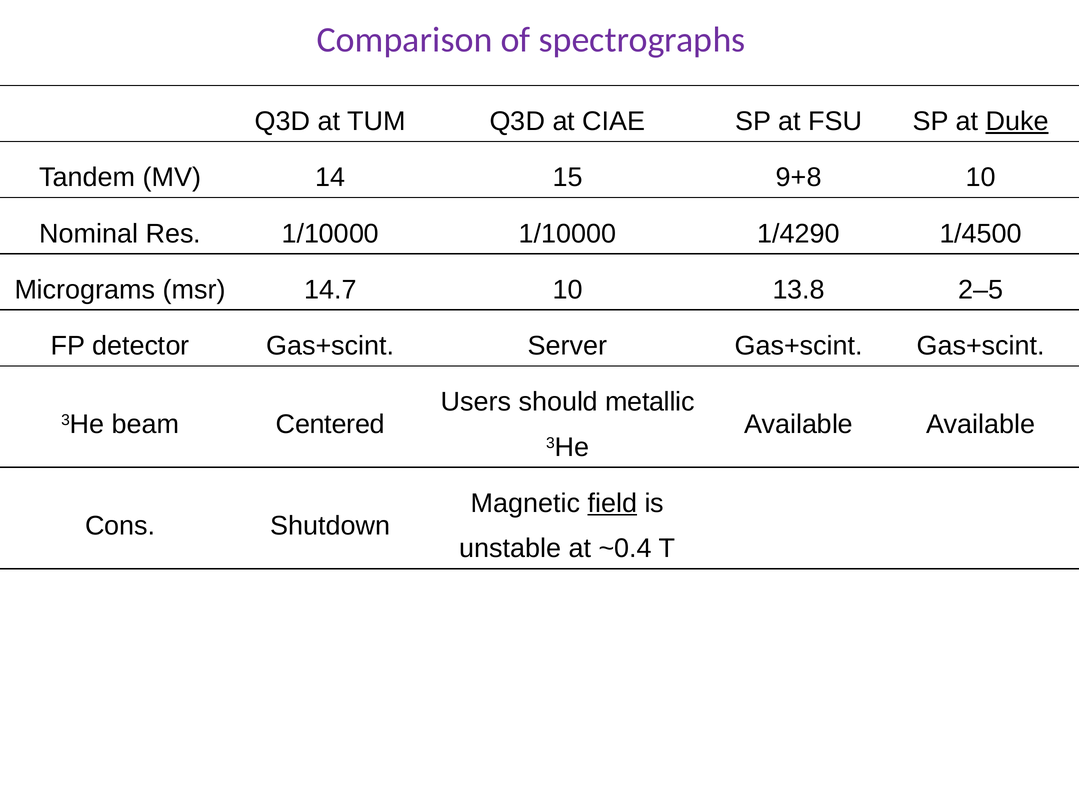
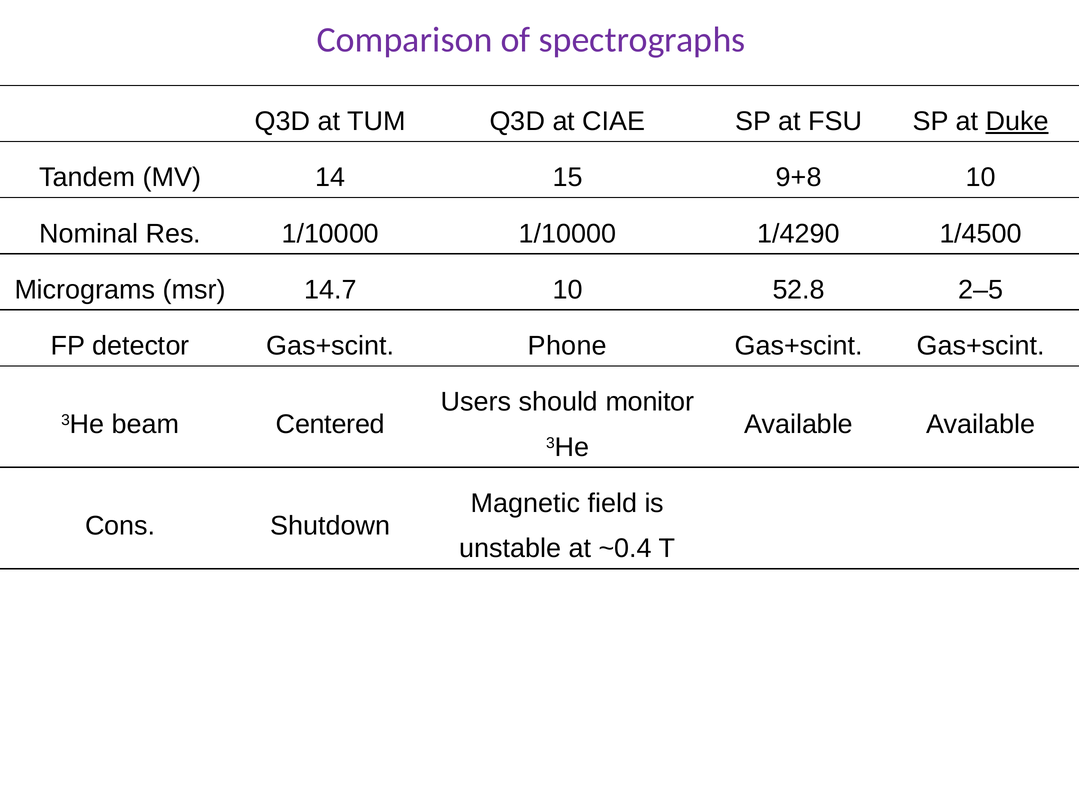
13.8: 13.8 -> 52.8
Server: Server -> Phone
metallic: metallic -> monitor
field underline: present -> none
